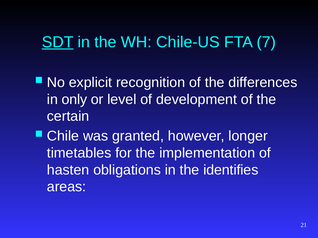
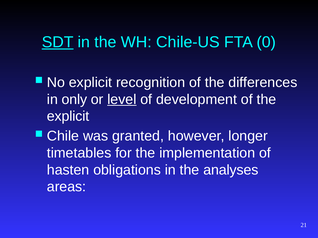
7: 7 -> 0
level underline: none -> present
certain at (68, 117): certain -> explicit
identifies: identifies -> analyses
